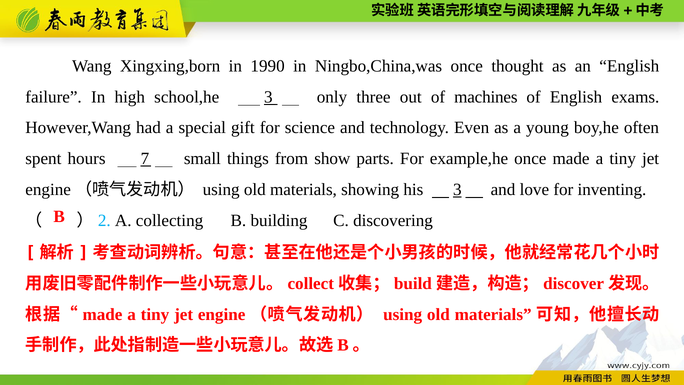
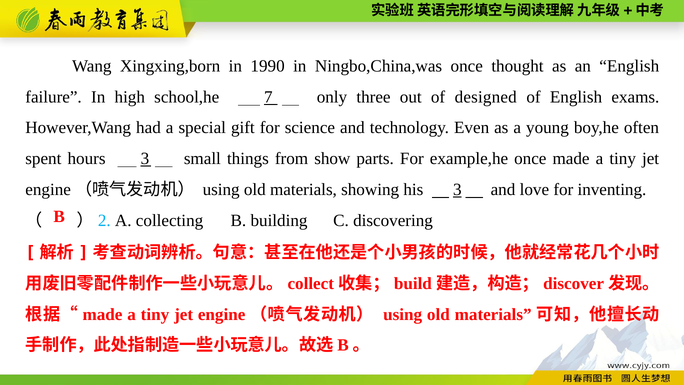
school,he 3: 3 -> 7
machines: machines -> designed
hours 7: 7 -> 3
